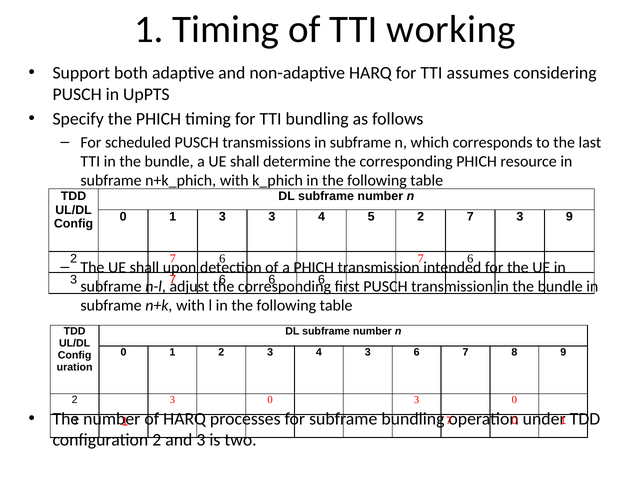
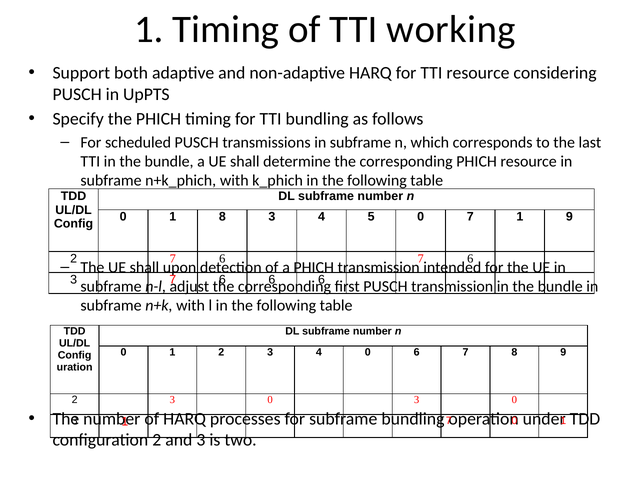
TTI assumes: assumes -> resource
1 3: 3 -> 8
5 2: 2 -> 0
7 3: 3 -> 1
4 3: 3 -> 0
